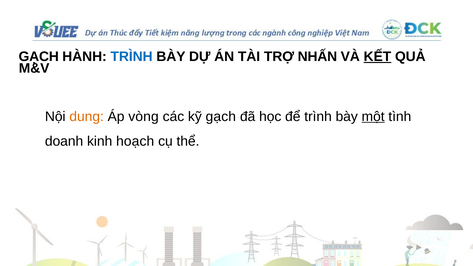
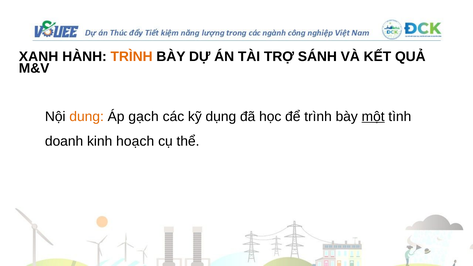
GẠCH at (39, 57): GẠCH -> XANH
TRÌNH at (132, 57) colour: blue -> orange
NHẤN: NHẤN -> SÁNH
KẾT underline: present -> none
vòng: vòng -> gạch
kỹ gạch: gạch -> dụng
